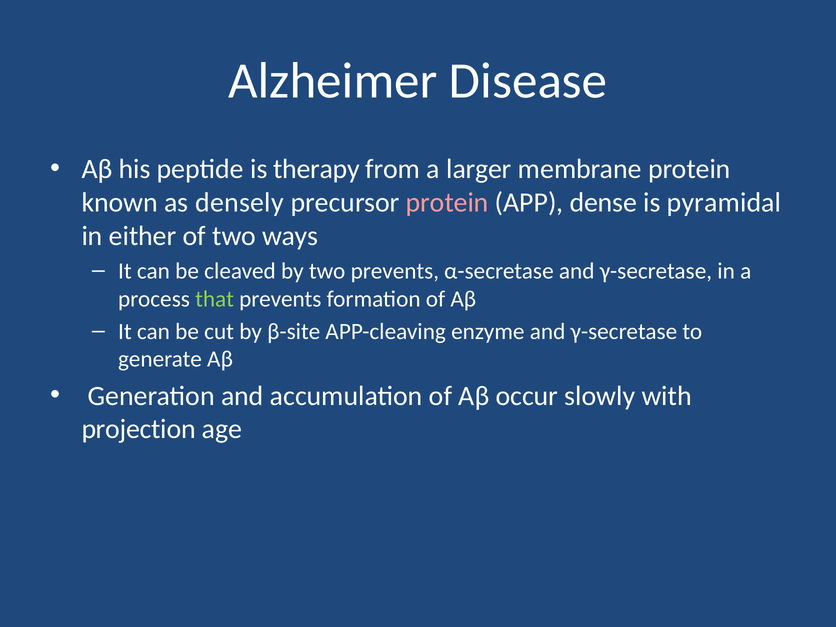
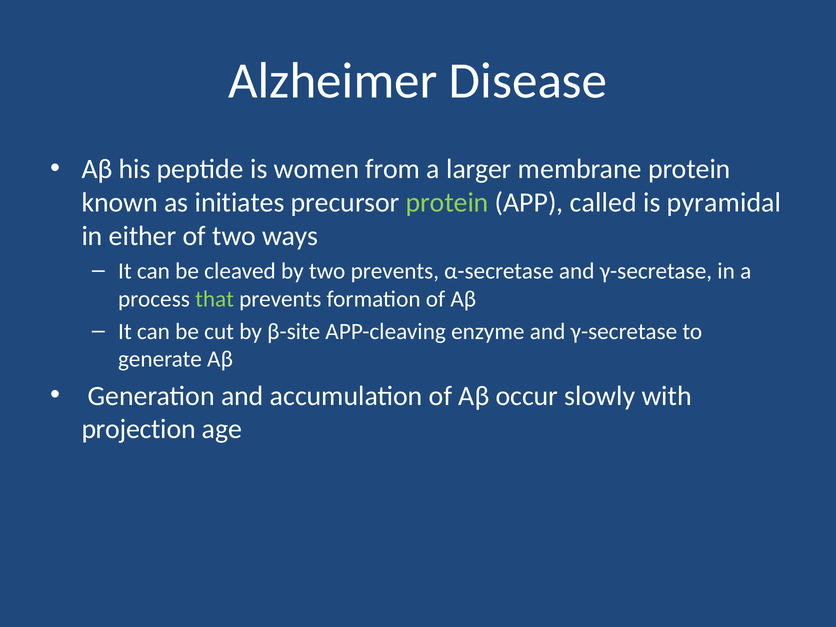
therapy: therapy -> women
densely: densely -> initiates
protein at (447, 203) colour: pink -> light green
dense: dense -> called
